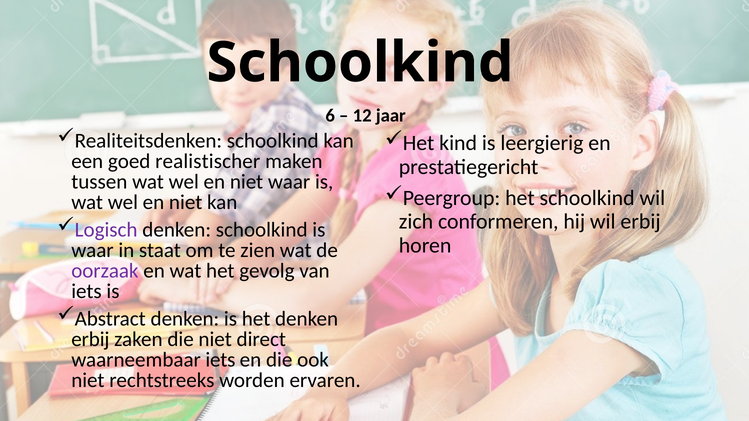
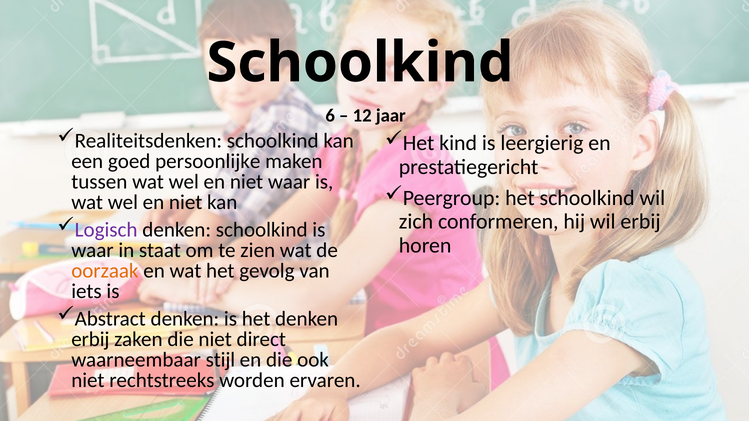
realistischer: realistischer -> persoonlijke
oorzaak colour: purple -> orange
waarneembaar iets: iets -> stijl
